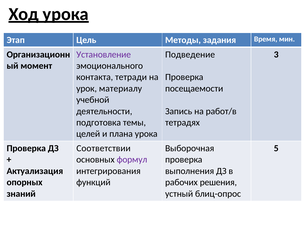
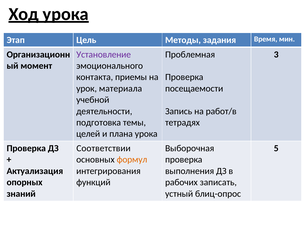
Подведение: Подведение -> Проблемная
тетради: тетради -> приемы
материалу: материалу -> материала
формул colour: purple -> orange
решения: решения -> записать
